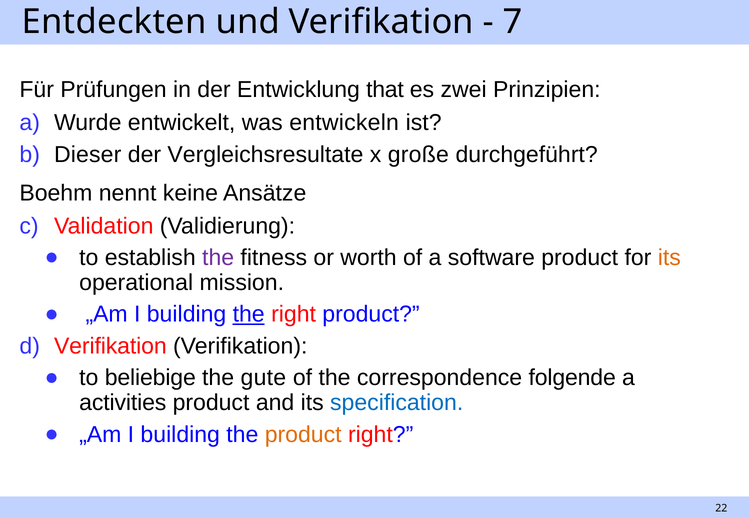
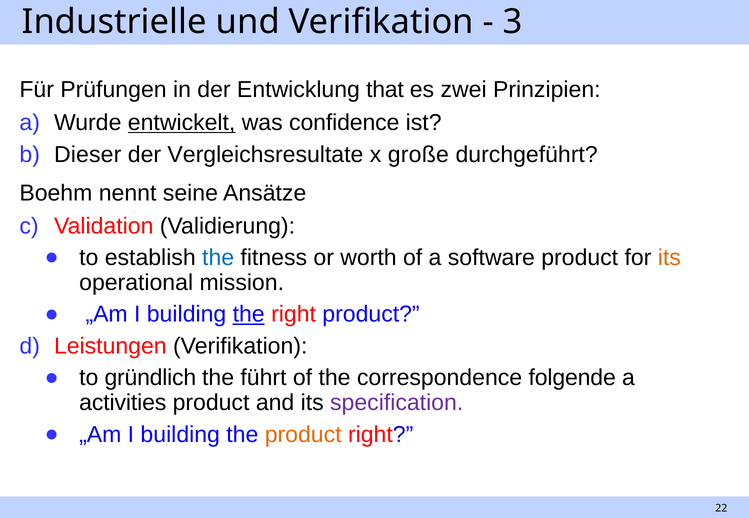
Entdeckten: Entdeckten -> Industrielle
7: 7 -> 3
entwickelt underline: none -> present
entwickeln: entwickeln -> confidence
keine: keine -> seine
the at (218, 258) colour: purple -> blue
Verifikation at (110, 346): Verifikation -> Leistungen
beliebige: beliebige -> gründlich
gute: gute -> führt
specification colour: blue -> purple
